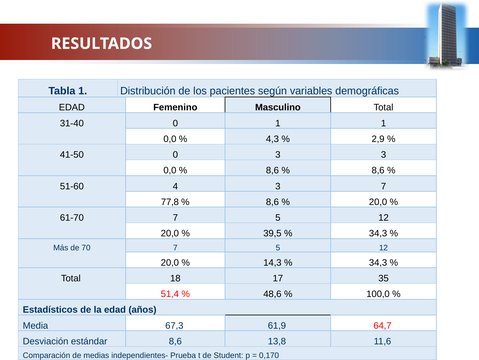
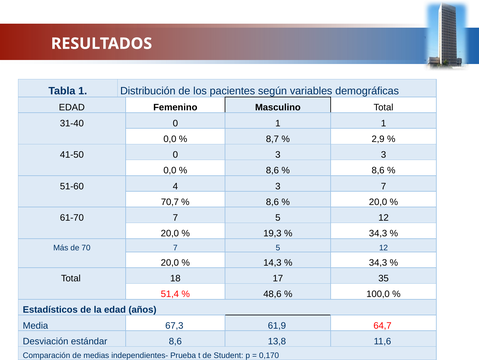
4,3: 4,3 -> 8,7
77,8: 77,8 -> 70,7
39,5: 39,5 -> 19,3
